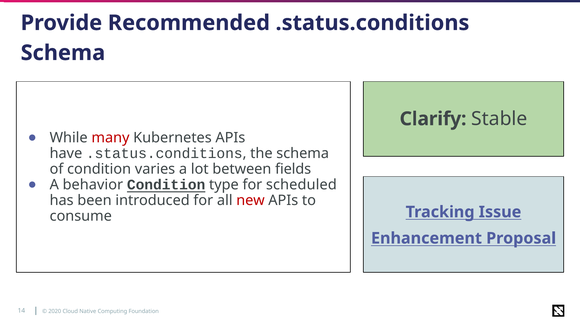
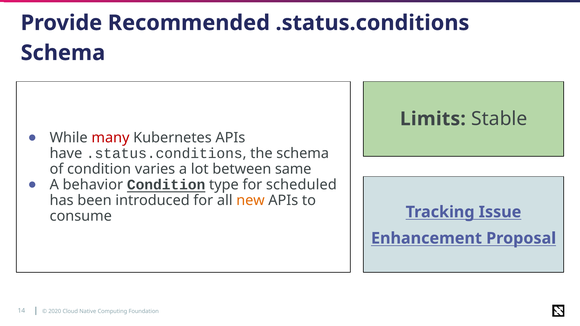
Clarify: Clarify -> Limits
fields: fields -> same
new colour: red -> orange
